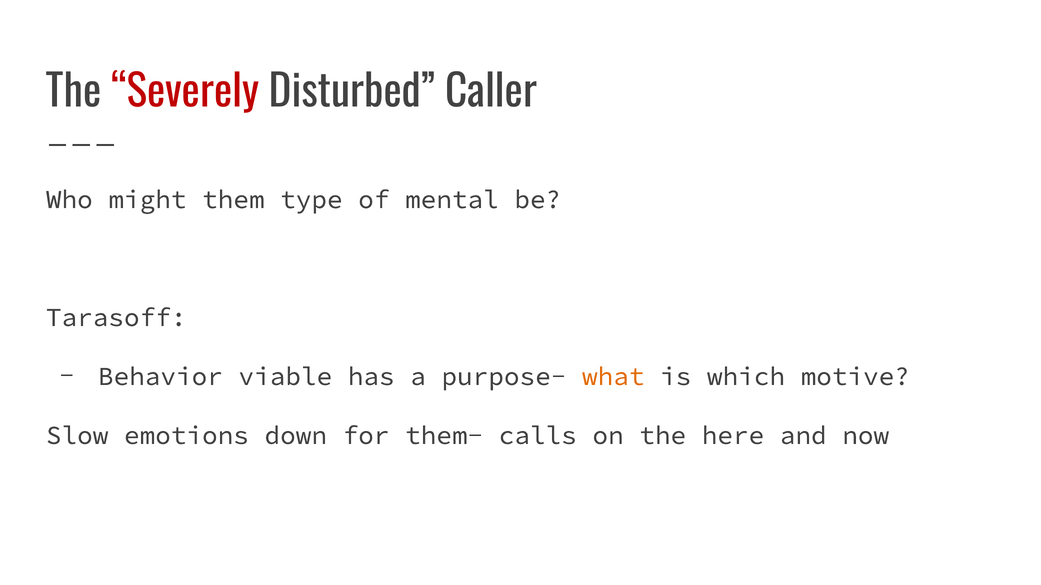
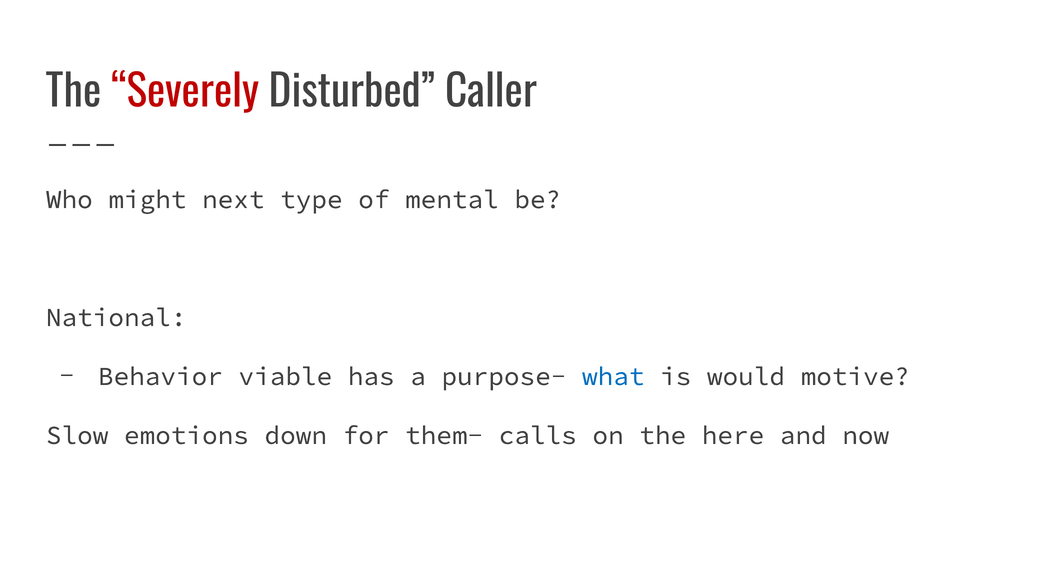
them: them -> next
Tarasoff: Tarasoff -> National
what colour: orange -> blue
which: which -> would
